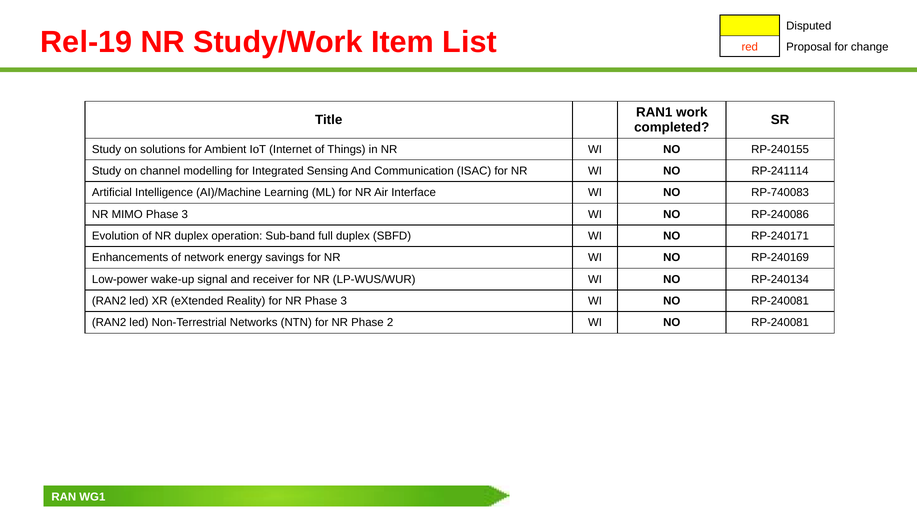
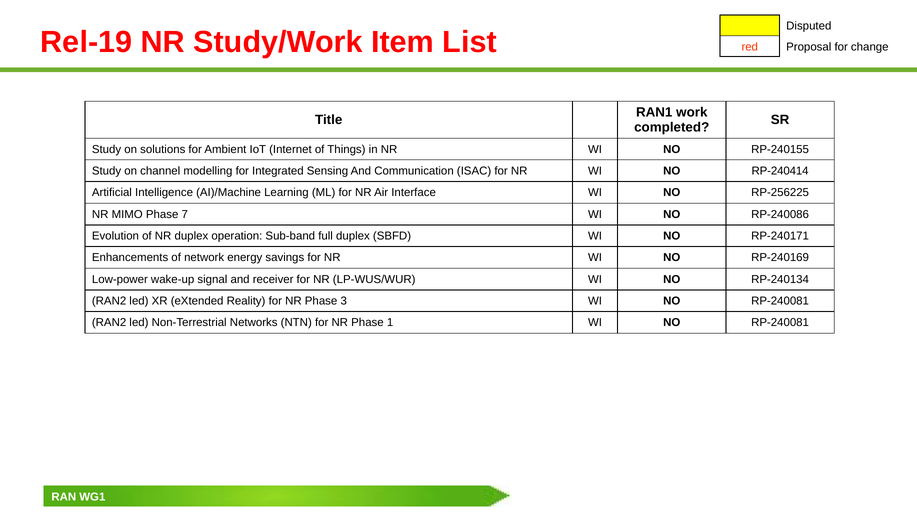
RP-241114: RP-241114 -> RP-240414
RP-740083: RP-740083 -> RP-256225
MIMO Phase 3: 3 -> 7
2: 2 -> 1
